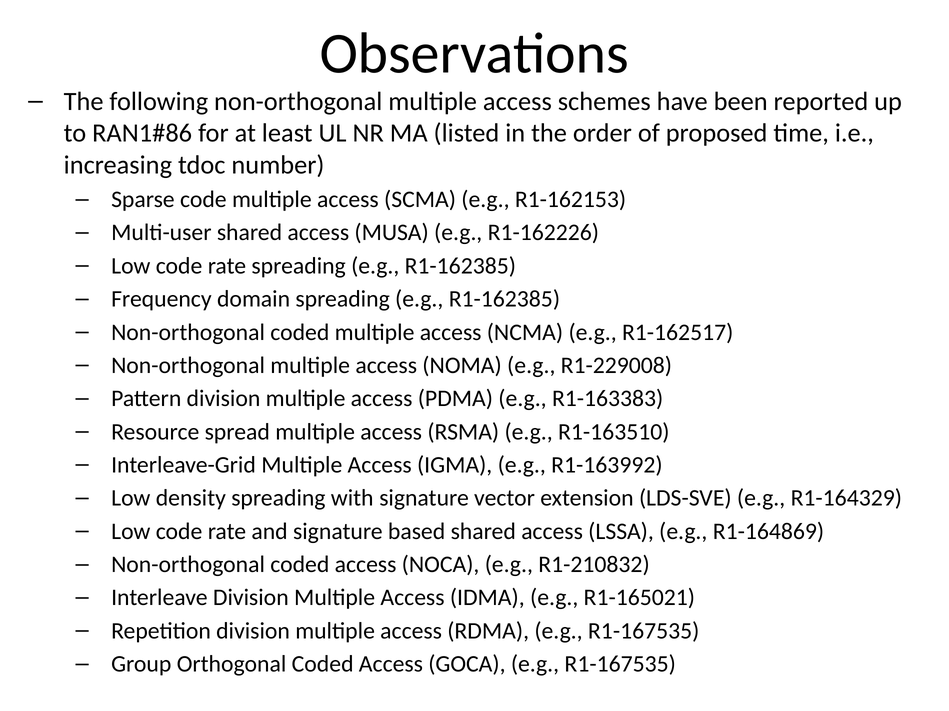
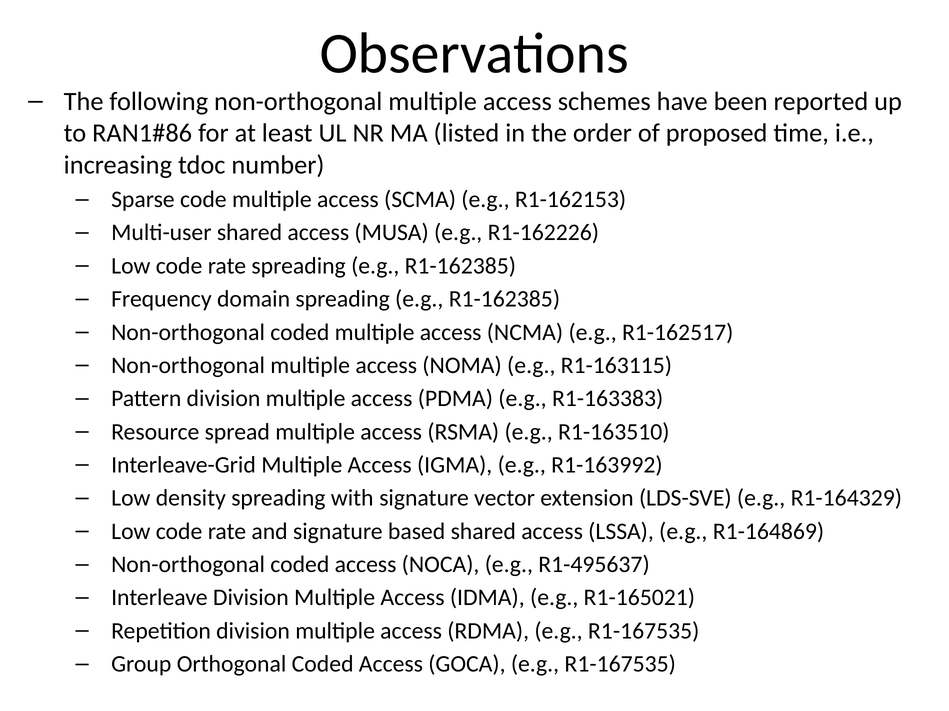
R1-229008: R1-229008 -> R1-163115
R1-210832: R1-210832 -> R1-495637
